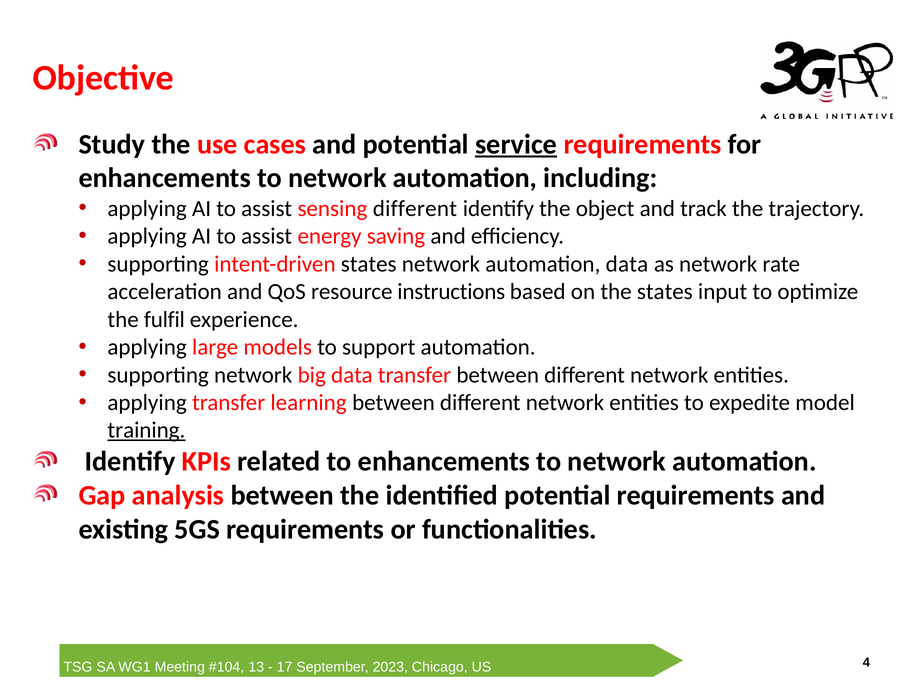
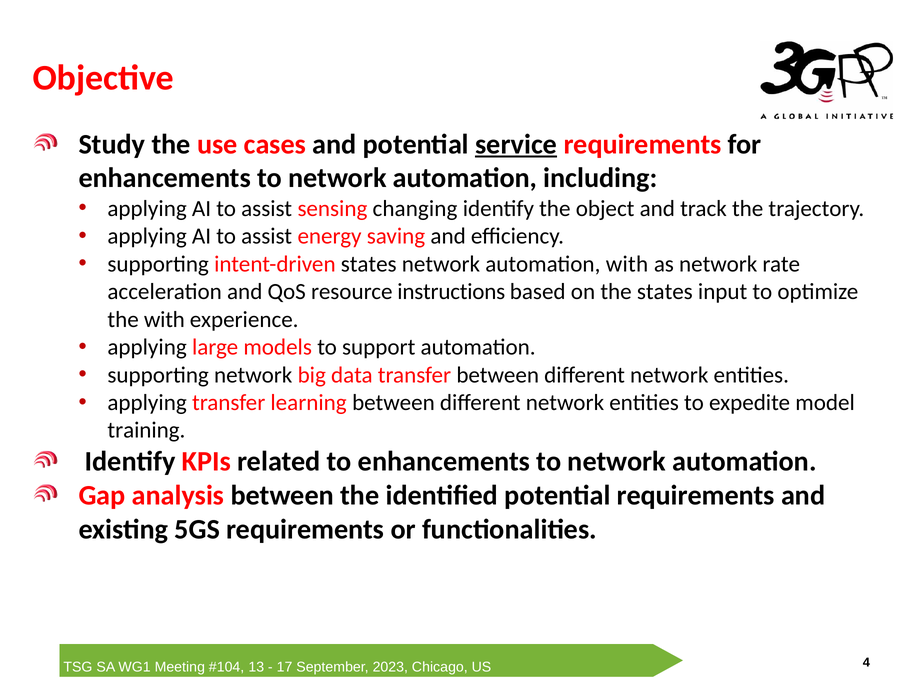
sensing different: different -> changing
automation data: data -> with
the fulfil: fulfil -> with
training underline: present -> none
